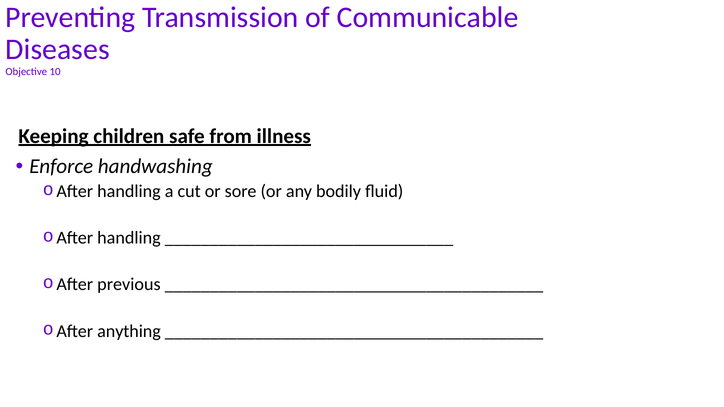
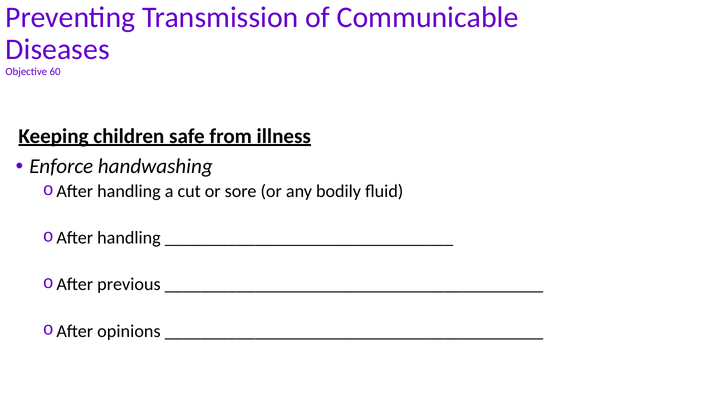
10: 10 -> 60
anything: anything -> opinions
